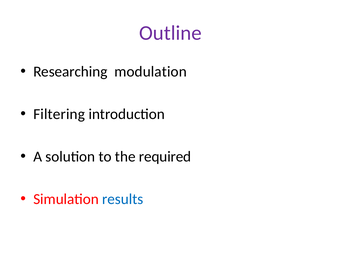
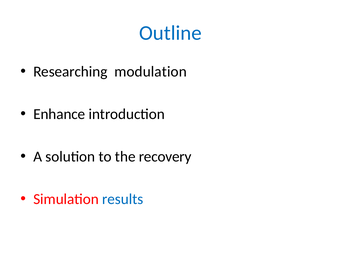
Outline colour: purple -> blue
Filtering: Filtering -> Enhance
required: required -> recovery
